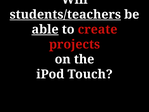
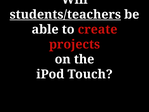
able underline: present -> none
